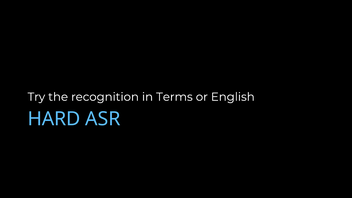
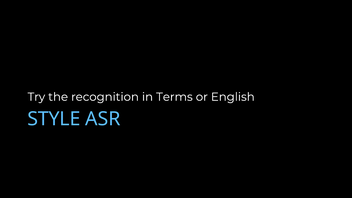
HARD: HARD -> STYLE
